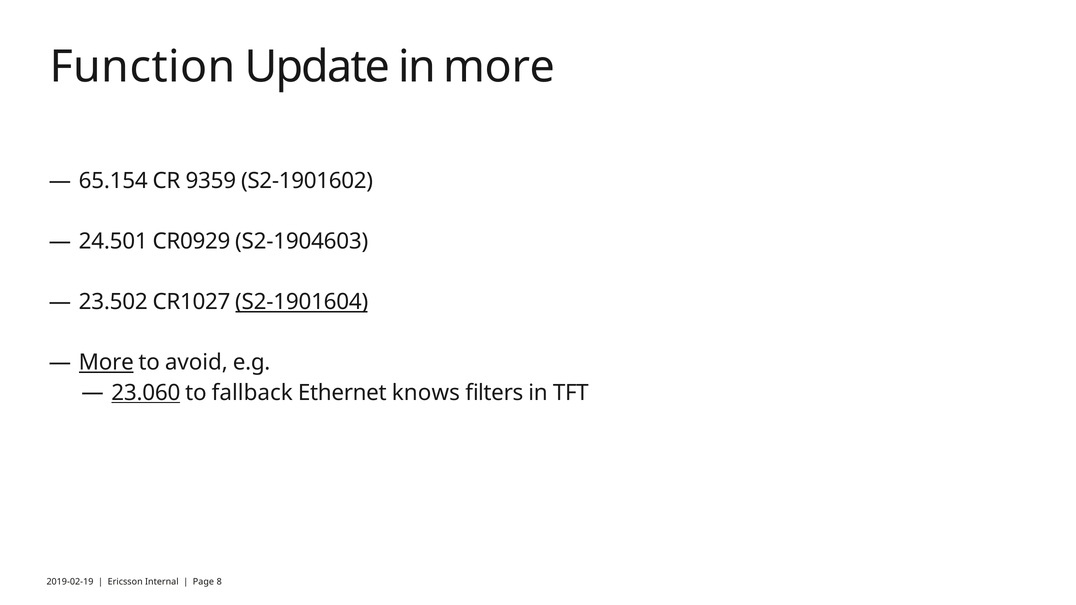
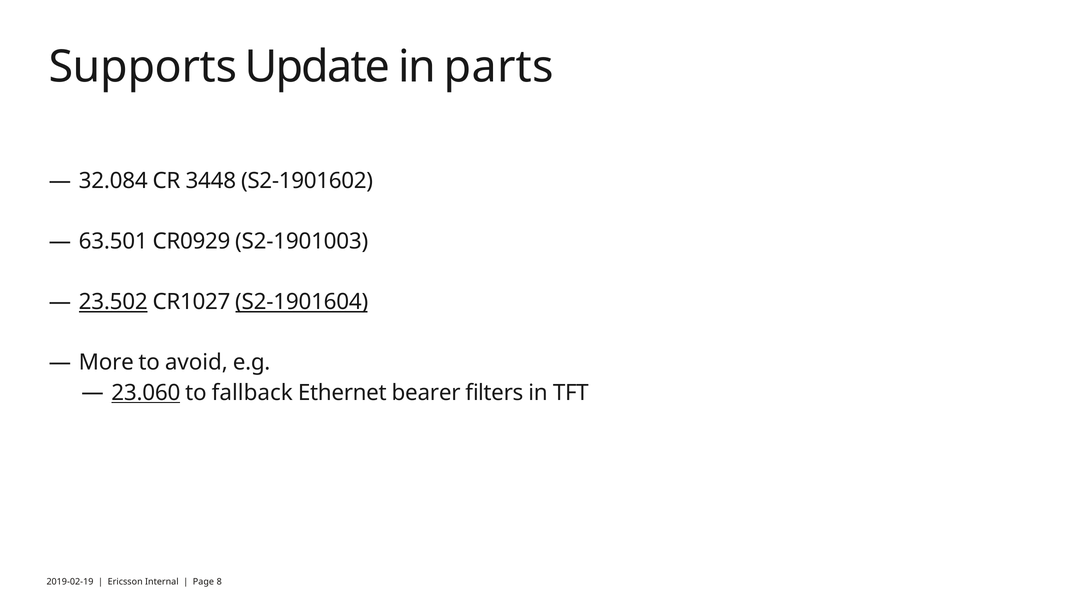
Function: Function -> Supports
in more: more -> parts
65.154: 65.154 -> 32.084
9359: 9359 -> 3448
24.501: 24.501 -> 63.501
S2-1904603: S2-1904603 -> S2-1901003
23.502 underline: none -> present
More at (106, 363) underline: present -> none
knows: knows -> bearer
